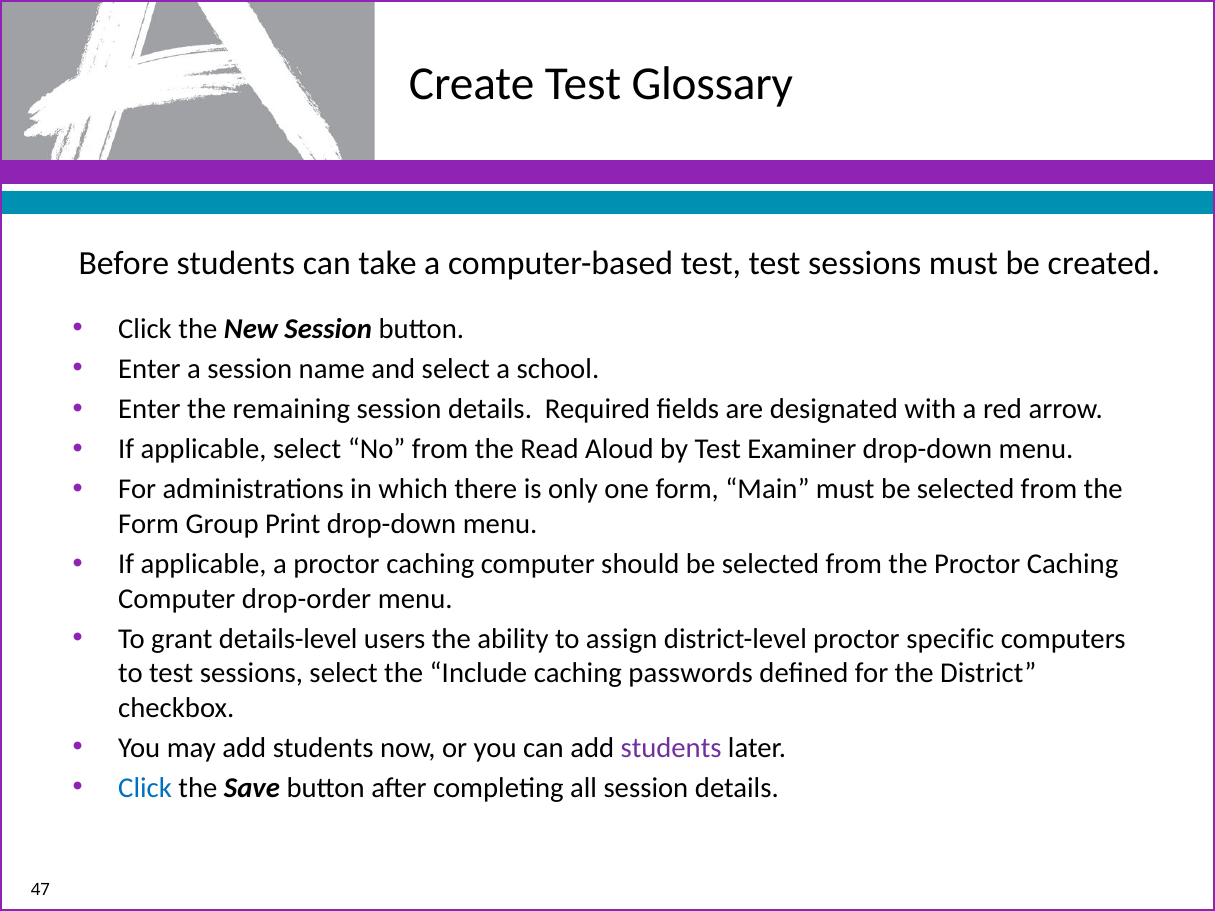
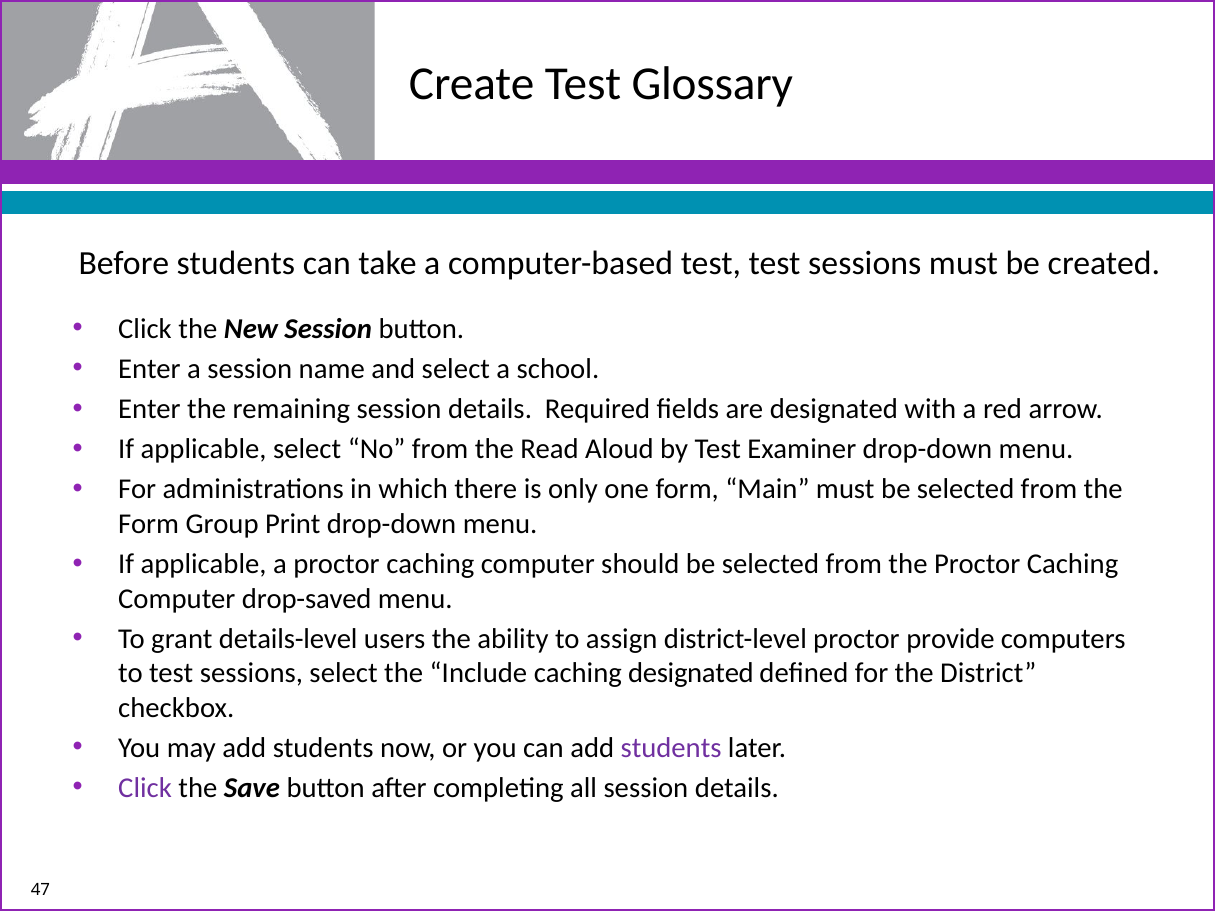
drop-order: drop-order -> drop-saved
specific: specific -> provide
caching passwords: passwords -> designated
Click at (145, 788) colour: blue -> purple
